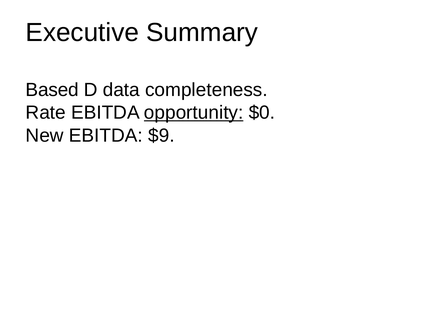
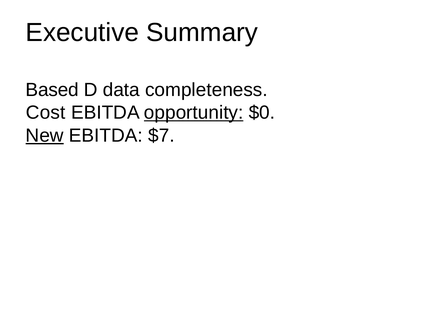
Rate: Rate -> Cost
New underline: none -> present
$9: $9 -> $7
